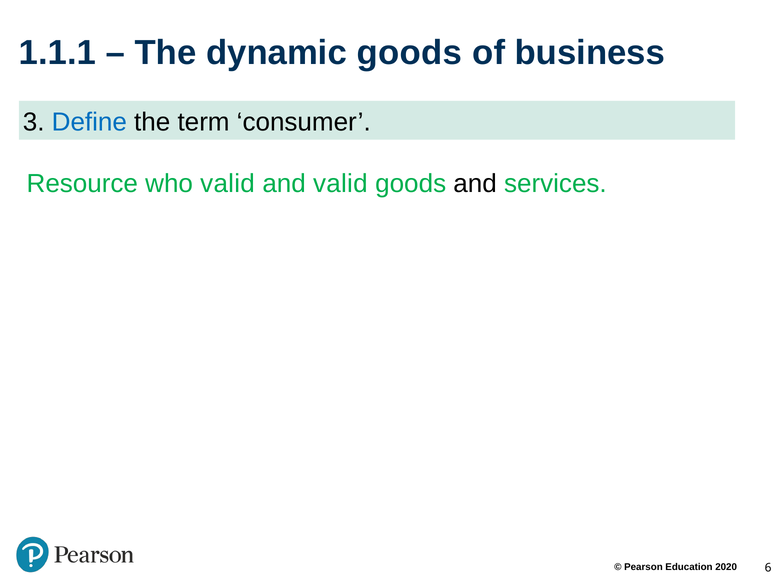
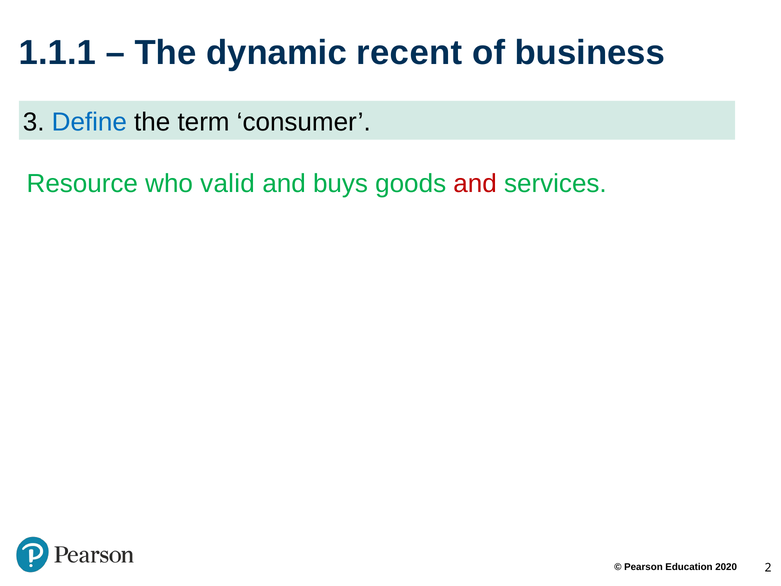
dynamic goods: goods -> recent
and valid: valid -> buys
and at (475, 183) colour: black -> red
6: 6 -> 2
